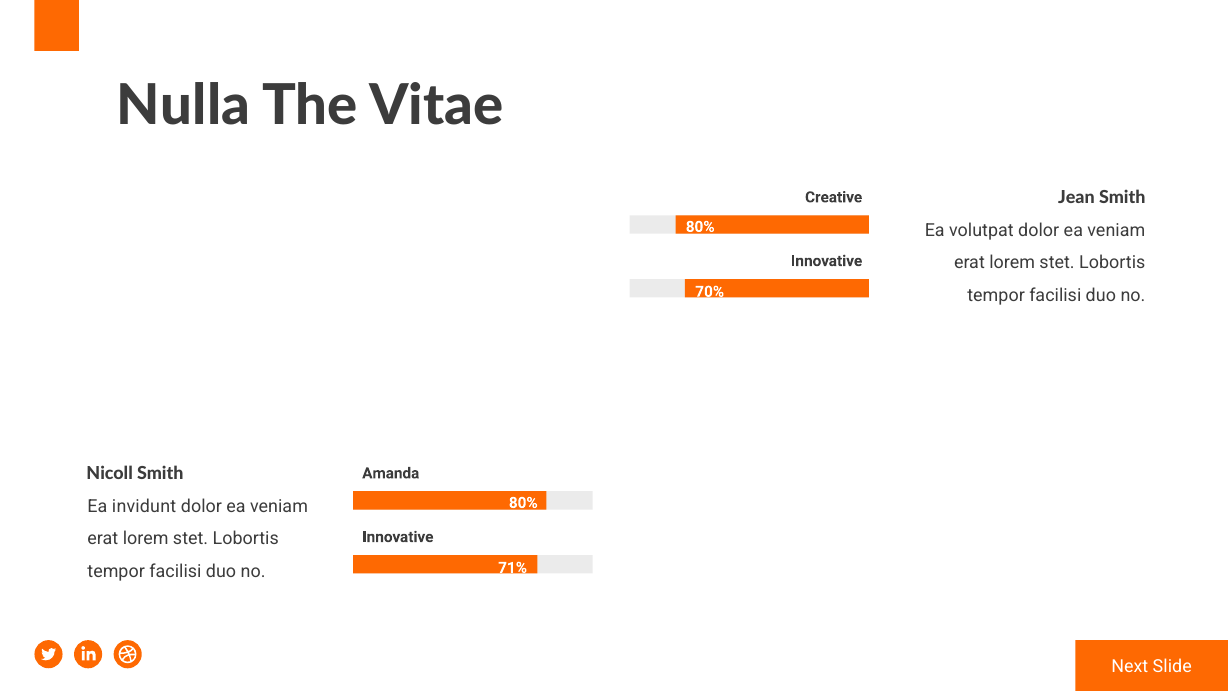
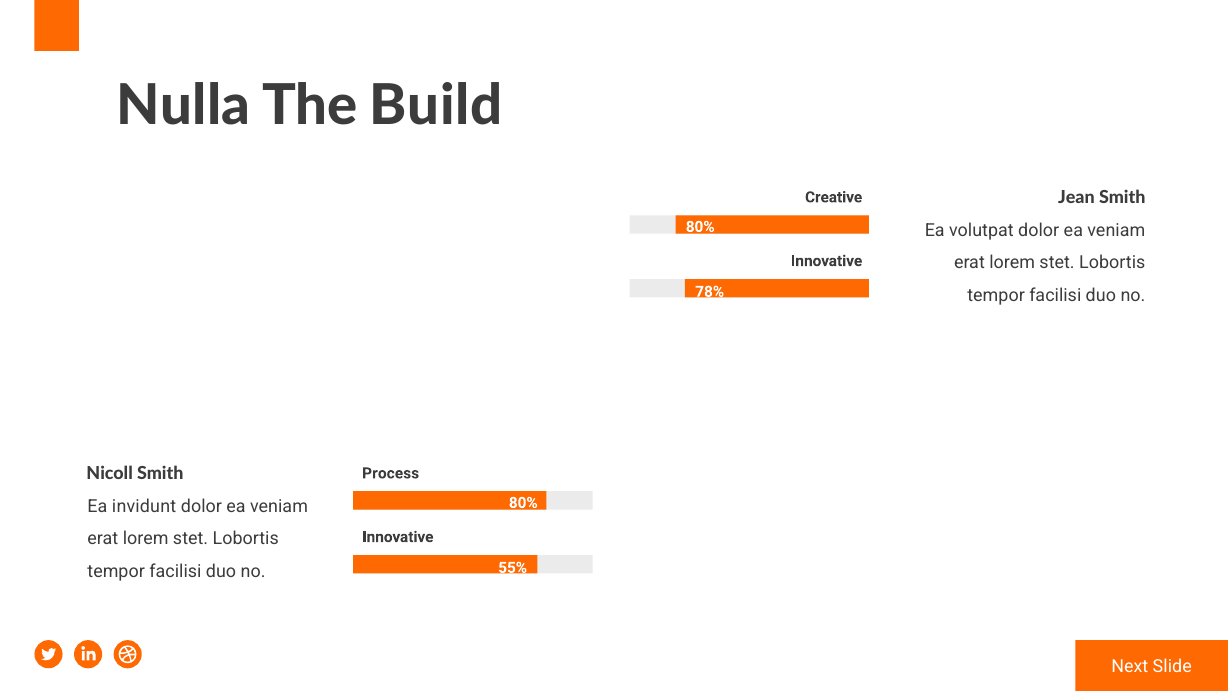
Vitae: Vitae -> Build
70%: 70% -> 78%
Amanda: Amanda -> Process
71%: 71% -> 55%
